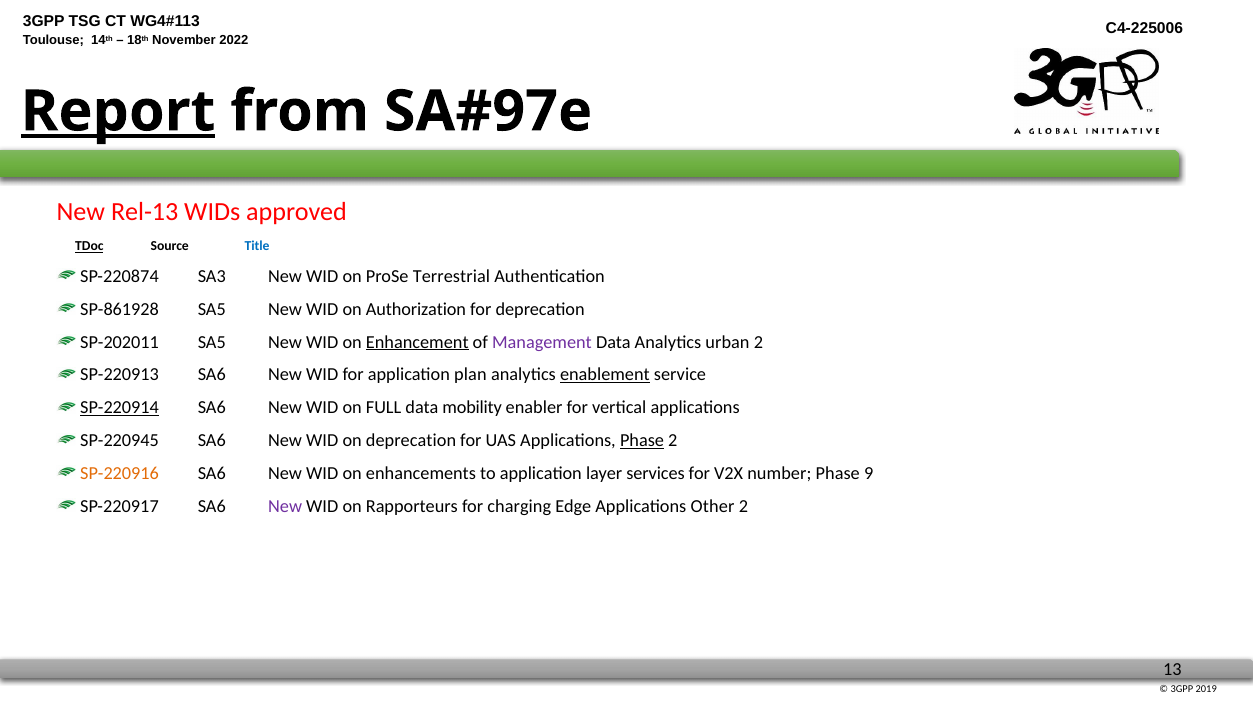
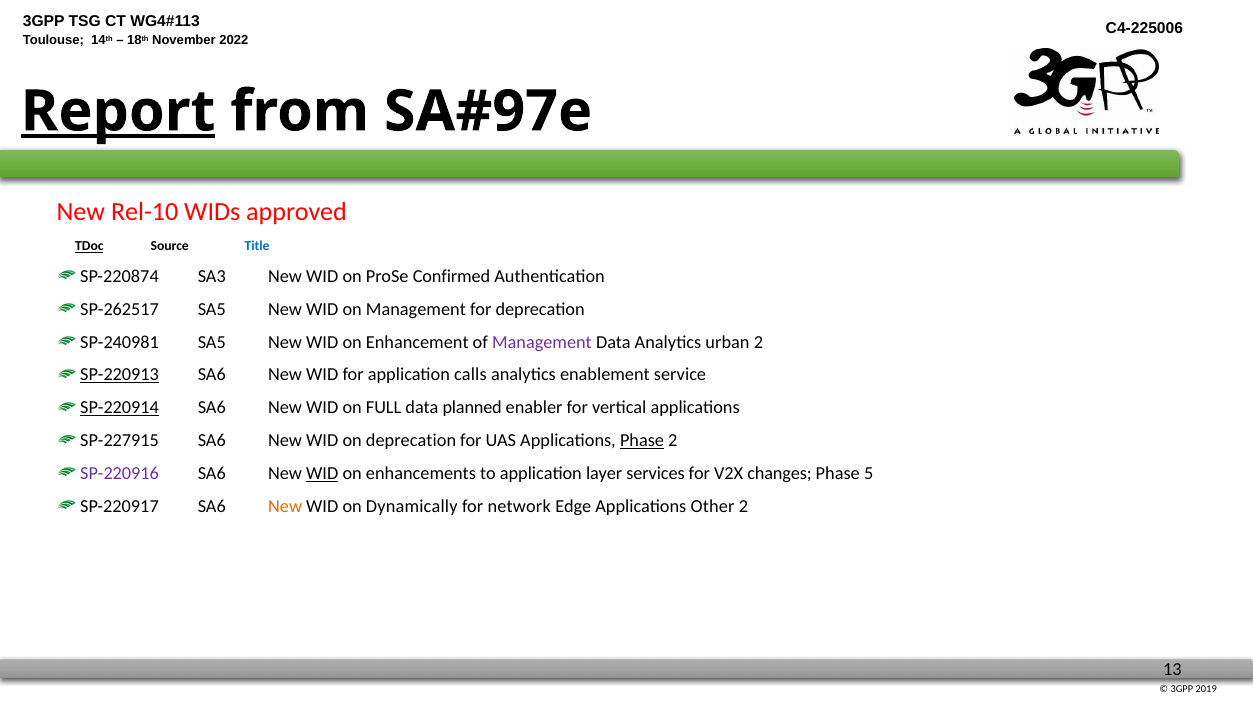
Rel-13: Rel-13 -> Rel-10
Terrestrial: Terrestrial -> Confirmed
SP-861928: SP-861928 -> SP-262517
on Authorization: Authorization -> Management
SP-202011: SP-202011 -> SP-240981
Enhancement underline: present -> none
SP-220913 underline: none -> present
plan: plan -> calls
enablement underline: present -> none
mobility: mobility -> planned
SP-220945: SP-220945 -> SP-227915
SP-220916 colour: orange -> purple
WID at (322, 473) underline: none -> present
number: number -> changes
9: 9 -> 5
New at (285, 506) colour: purple -> orange
Rapporteurs: Rapporteurs -> Dynamically
charging: charging -> network
